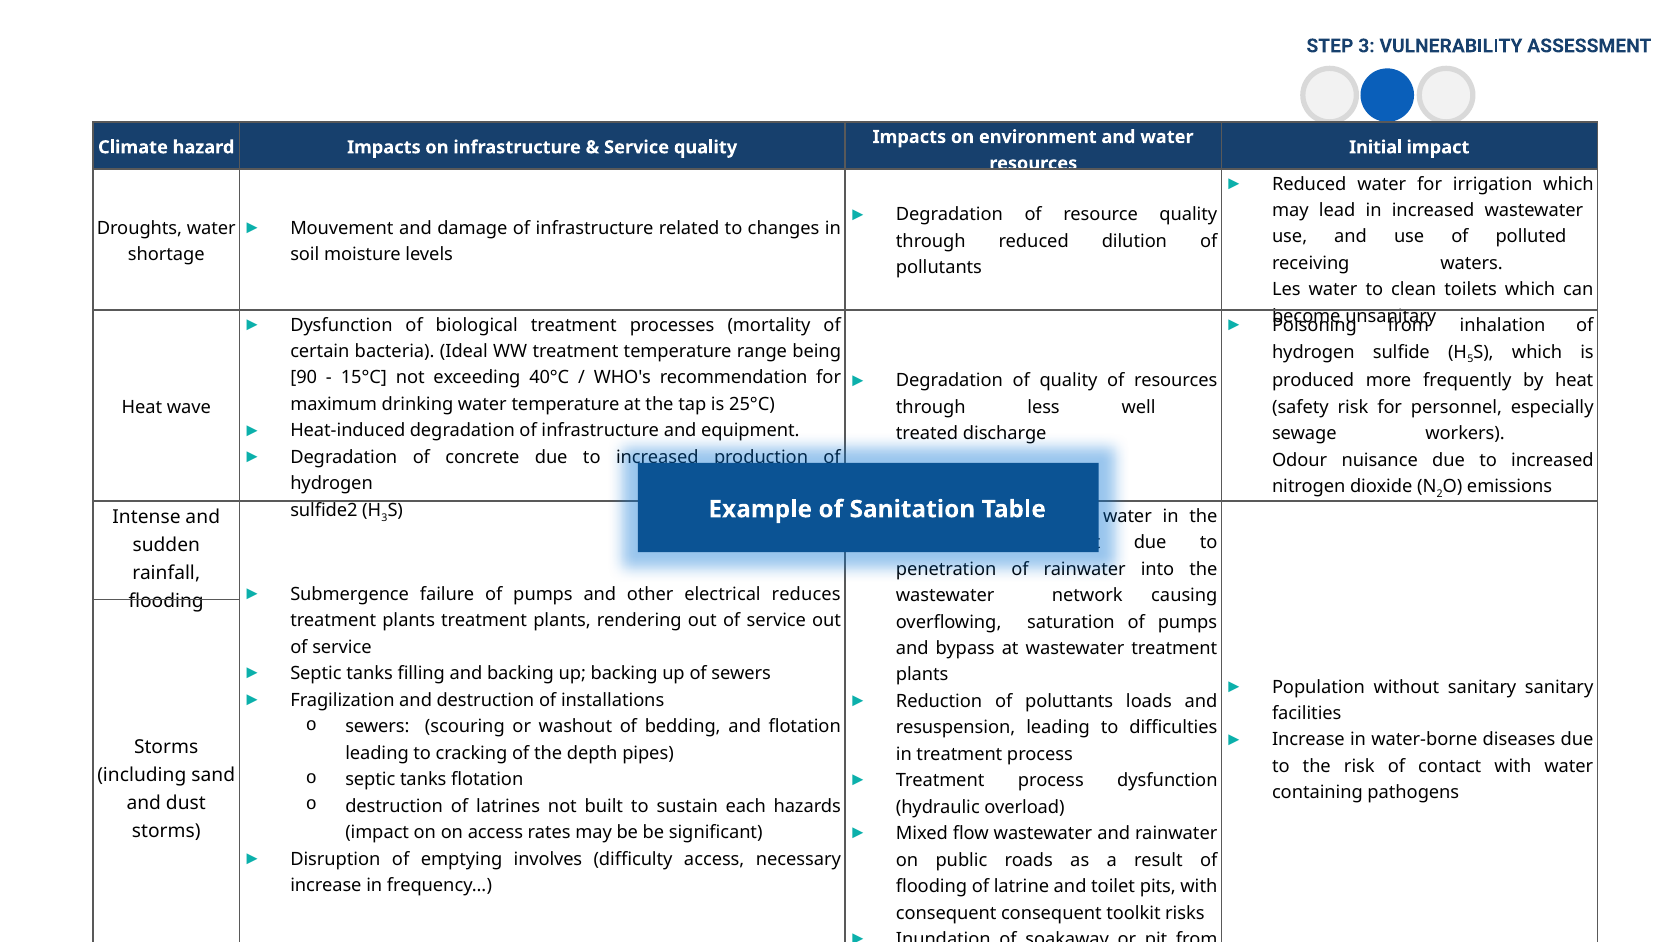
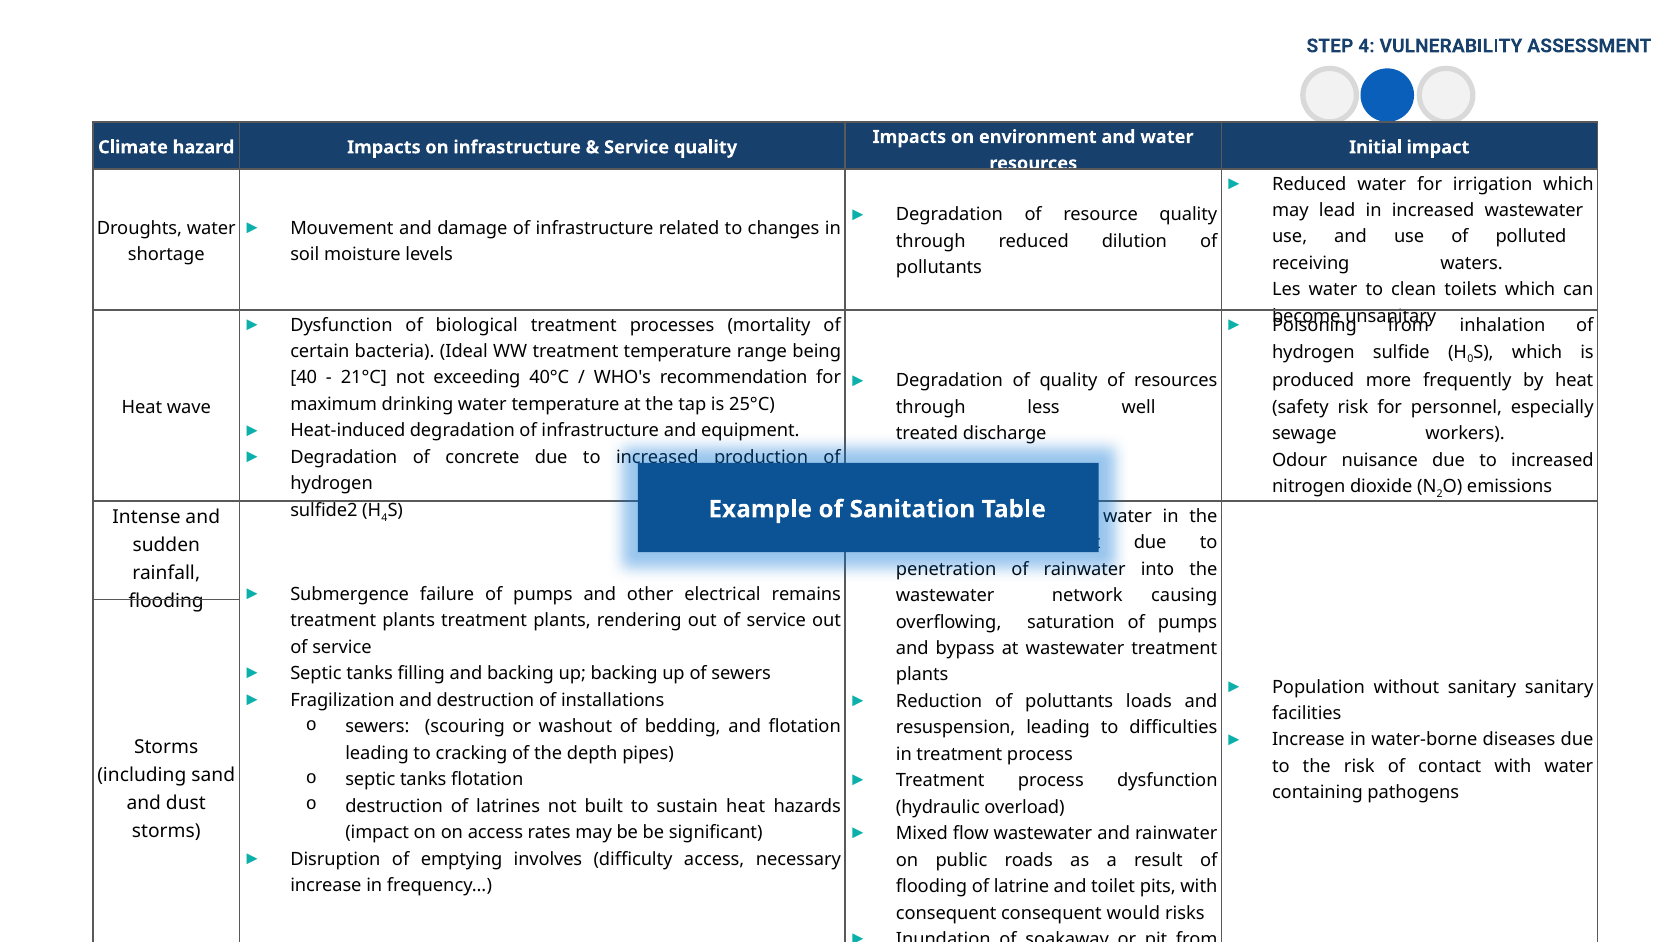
STEP 3: 3 -> 4
5: 5 -> 0
90: 90 -> 40
15°C: 15°C -> 21°C
3 at (384, 518): 3 -> 4
reduces: reduces -> remains
sustain each: each -> heat
toolkit: toolkit -> would
